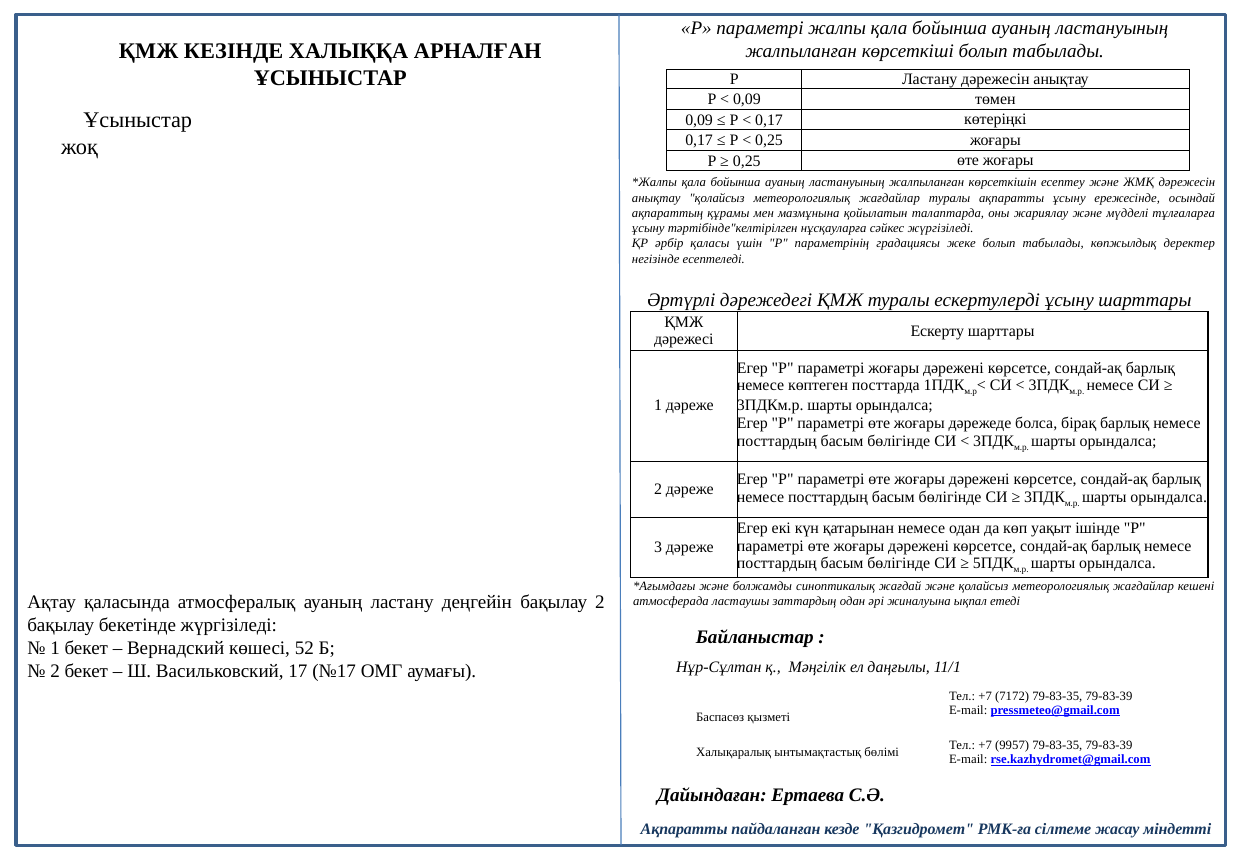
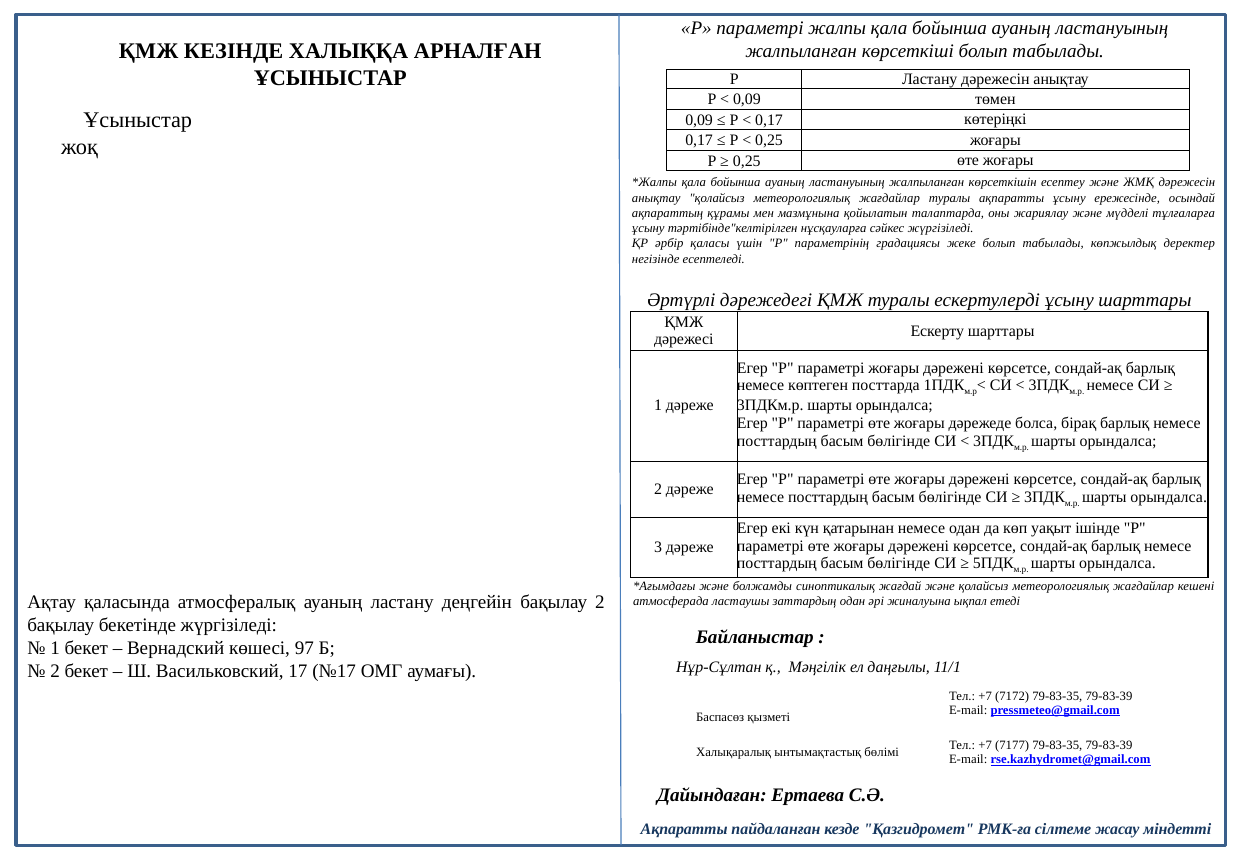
52: 52 -> 97
9957: 9957 -> 7177
